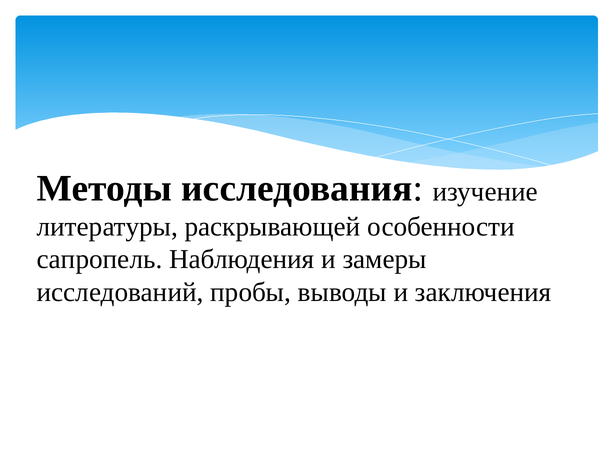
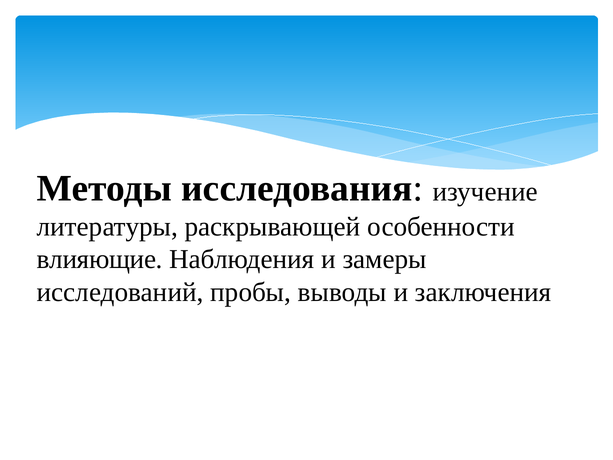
сапропель: сапропель -> влияющие
